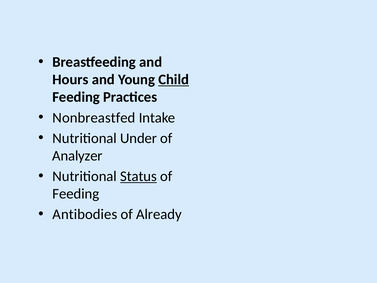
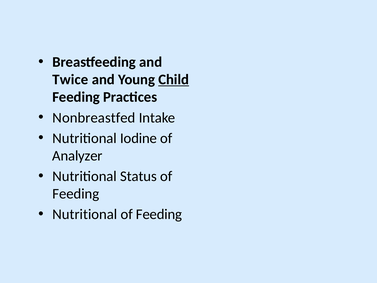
Hours: Hours -> Twice
Under: Under -> Iodine
Status underline: present -> none
Antibodies at (85, 214): Antibodies -> Nutritional
Already at (159, 214): Already -> Feeding
